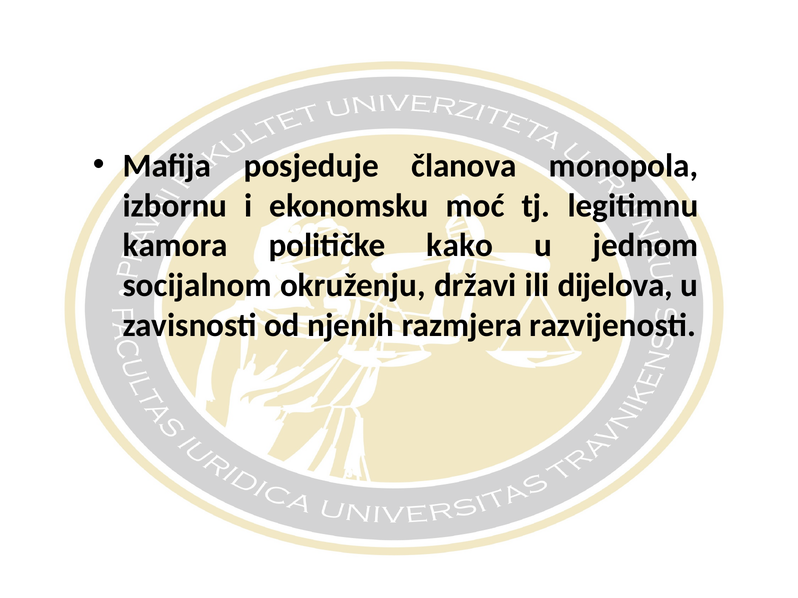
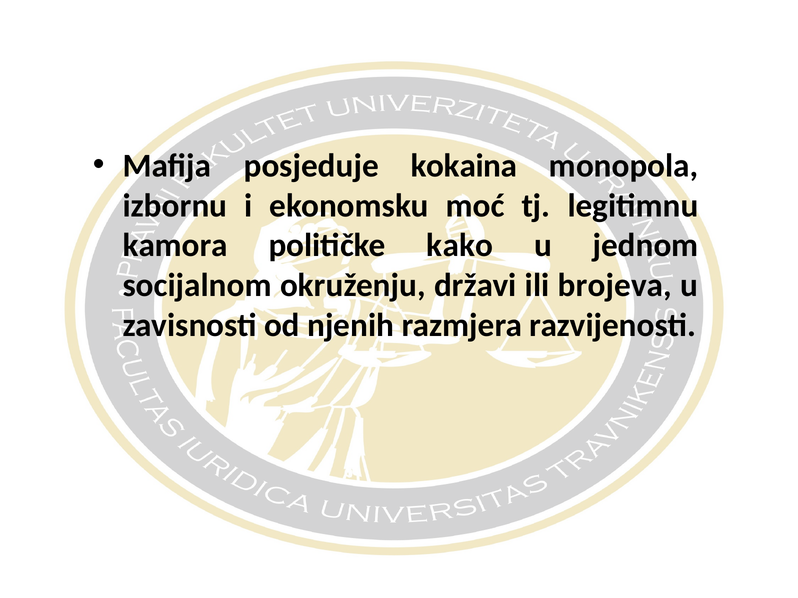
članova: članova -> kokaina
dijelova: dijelova -> brojeva
